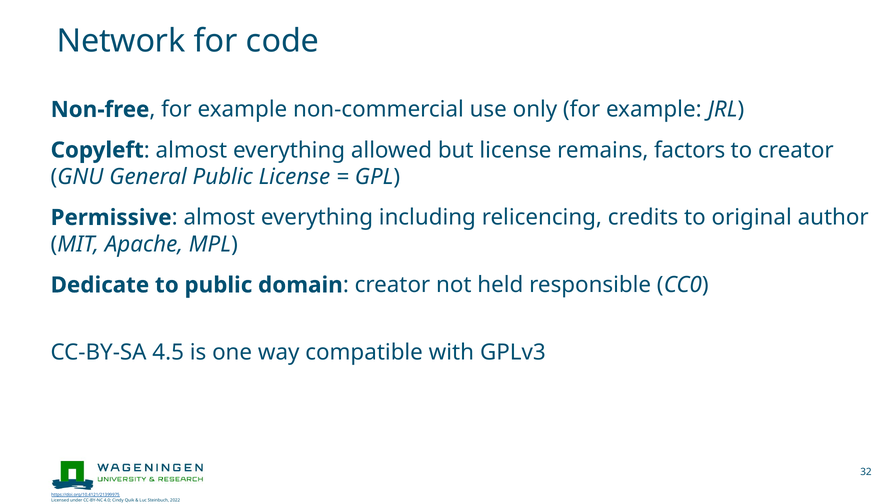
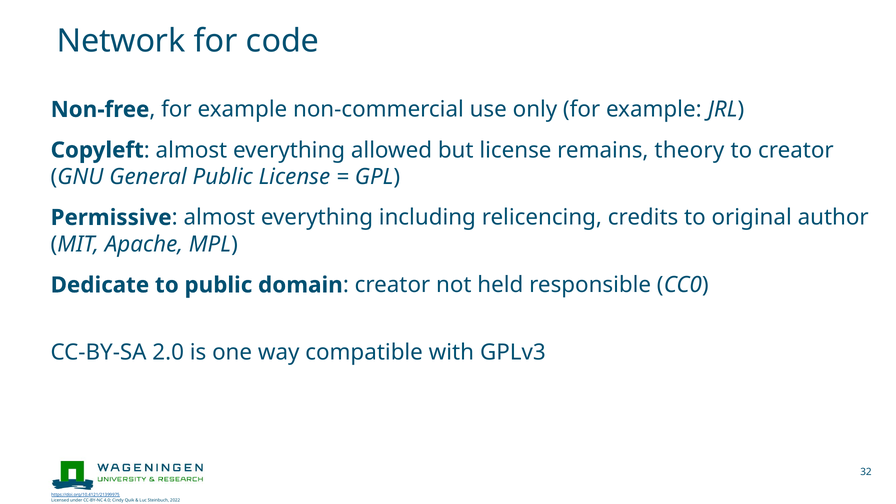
factors: factors -> theory
4.5: 4.5 -> 2.0
